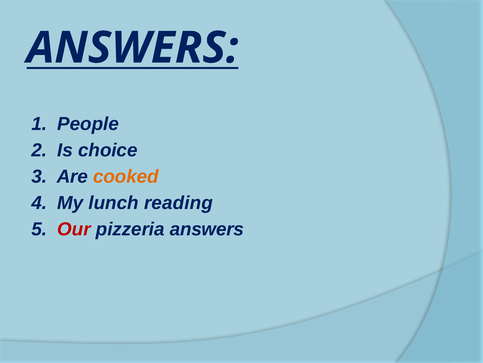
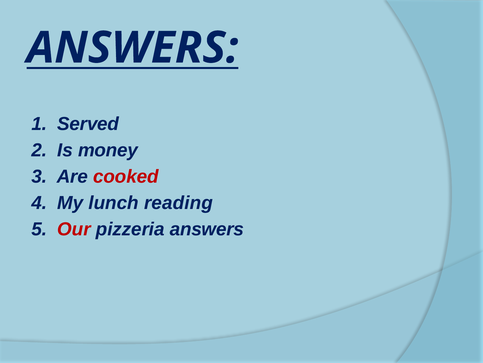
People: People -> Served
choice: choice -> money
cooked colour: orange -> red
